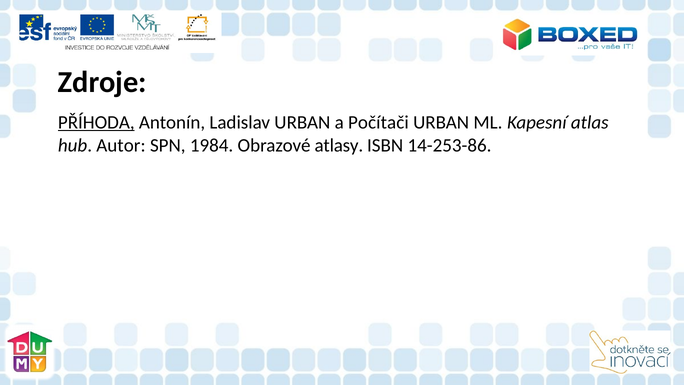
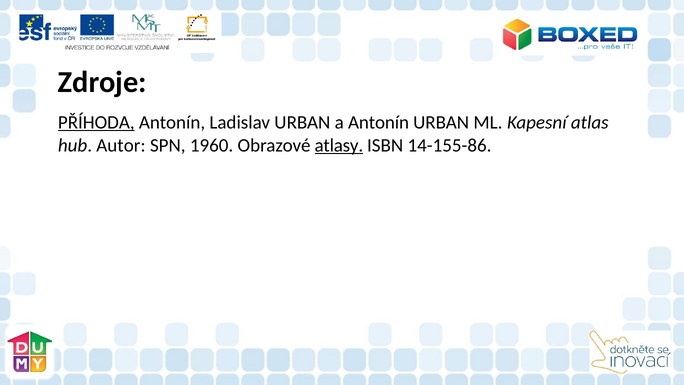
a Počítači: Počítači -> Antonín
1984: 1984 -> 1960
atlasy underline: none -> present
14-253-86: 14-253-86 -> 14-155-86
